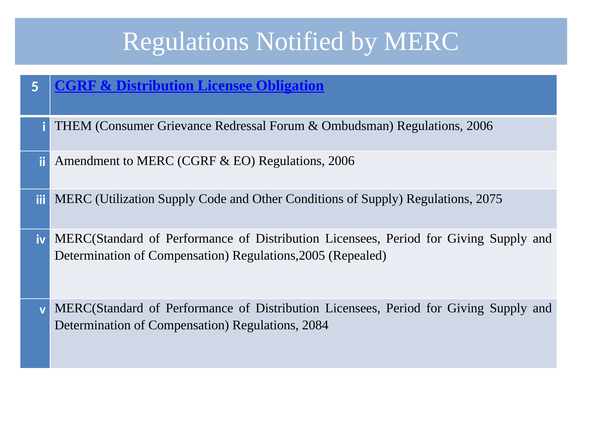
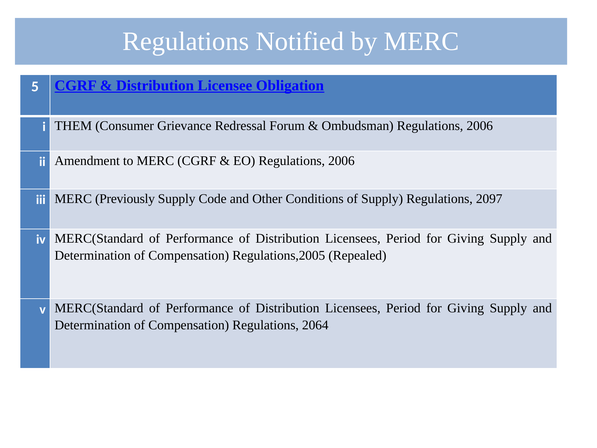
Utilization: Utilization -> Previously
2075: 2075 -> 2097
2084: 2084 -> 2064
